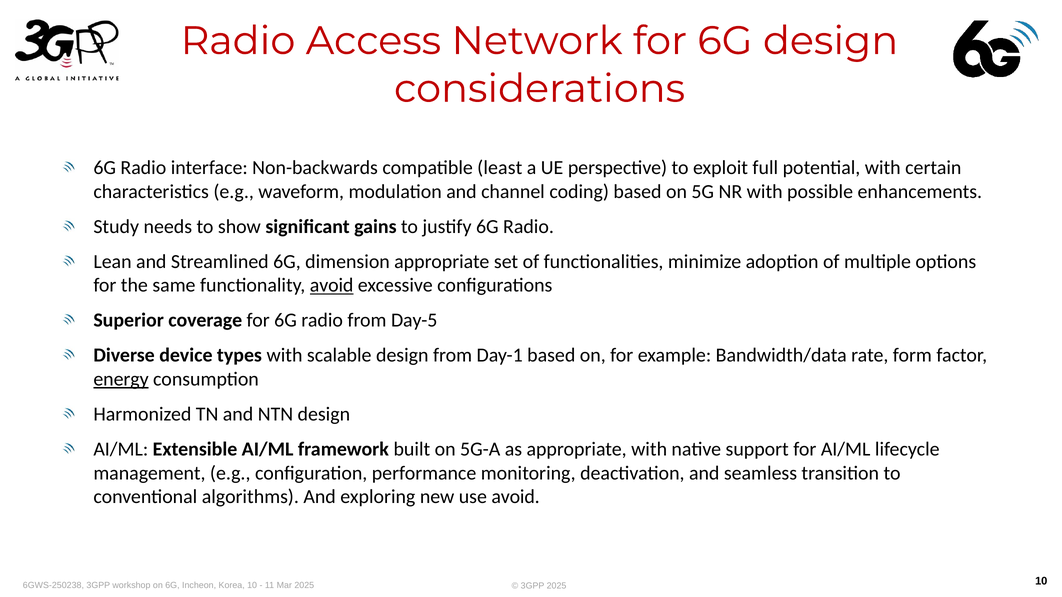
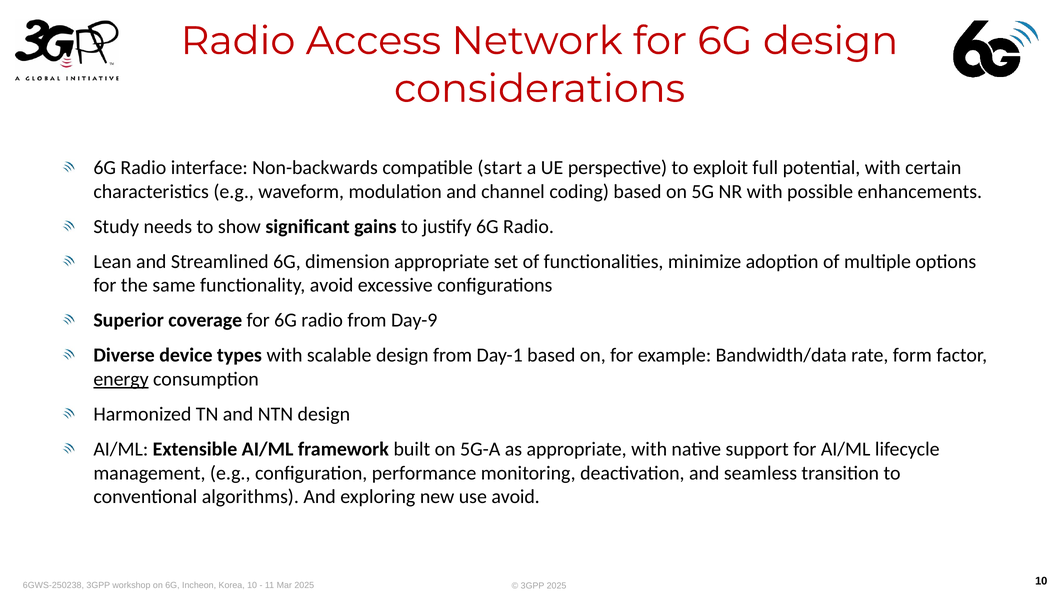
least: least -> start
avoid at (332, 286) underline: present -> none
Day-5: Day-5 -> Day-9
